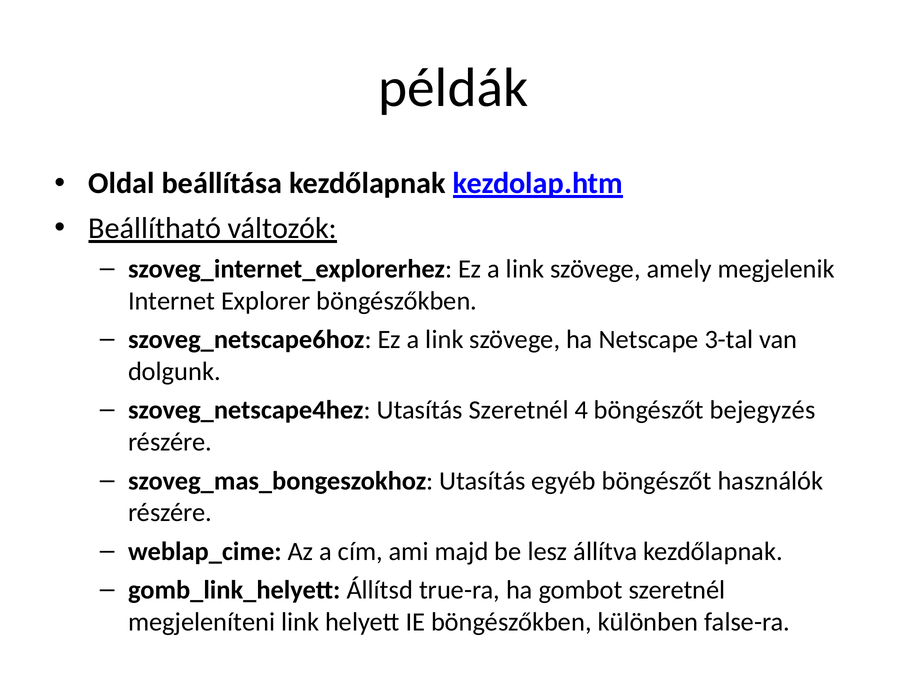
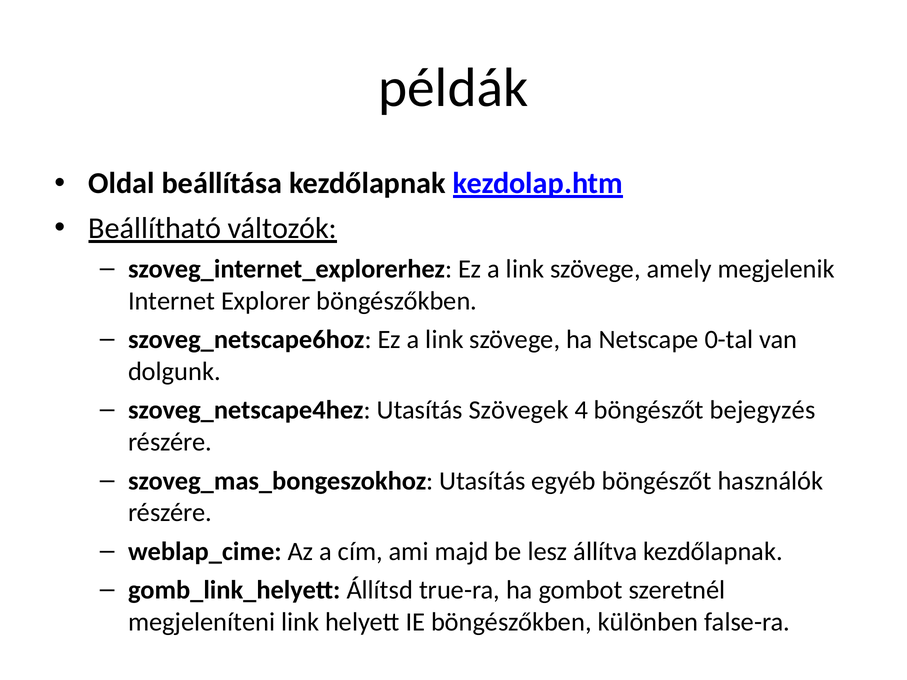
3-tal: 3-tal -> 0-tal
Utasítás Szeretnél: Szeretnél -> Szövegek
